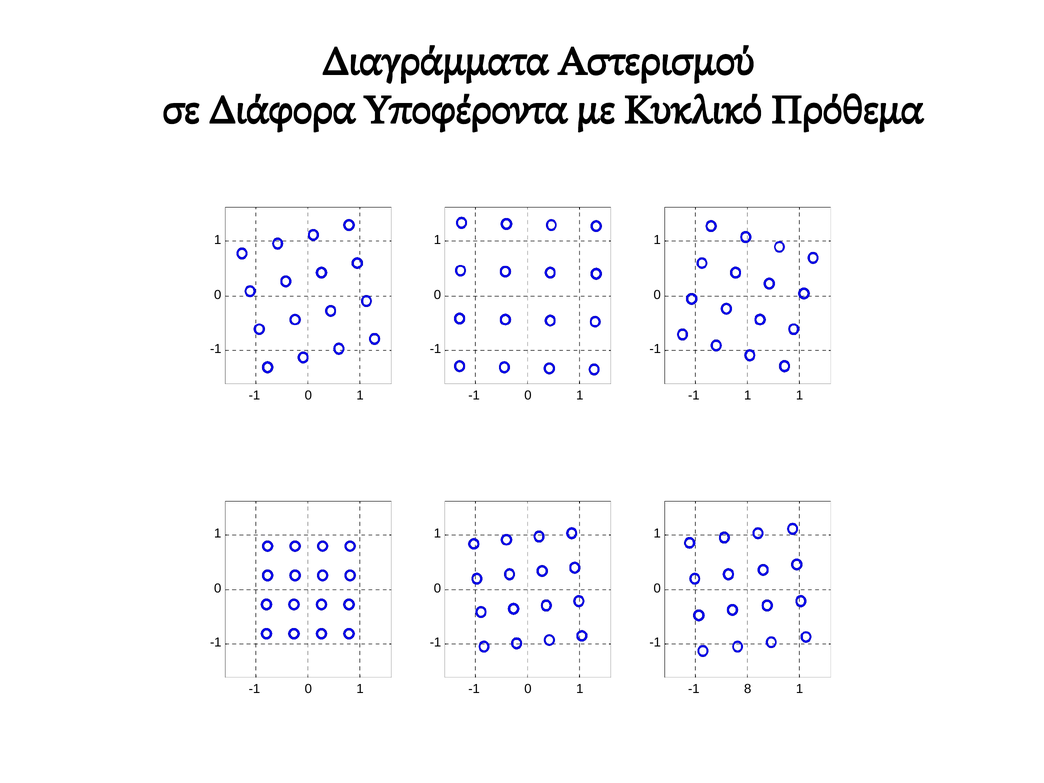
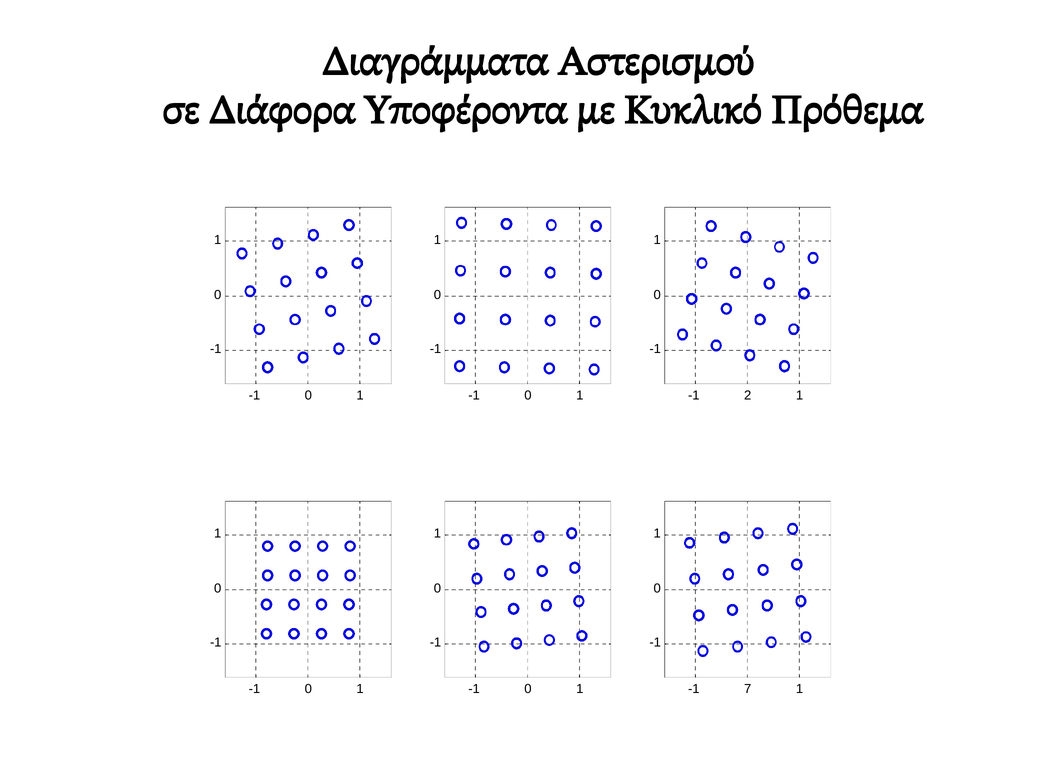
-1 1: 1 -> 2
8: 8 -> 7
